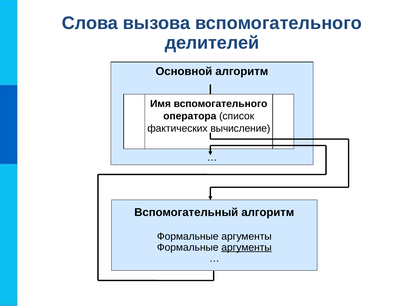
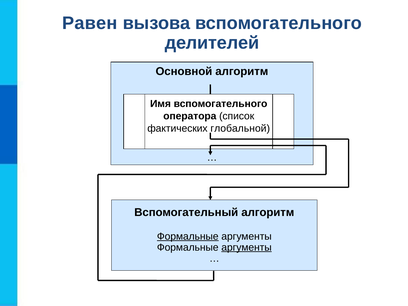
Слова: Слова -> Равен
вычисление: вычисление -> глобальной
Формальные at (188, 236) underline: none -> present
